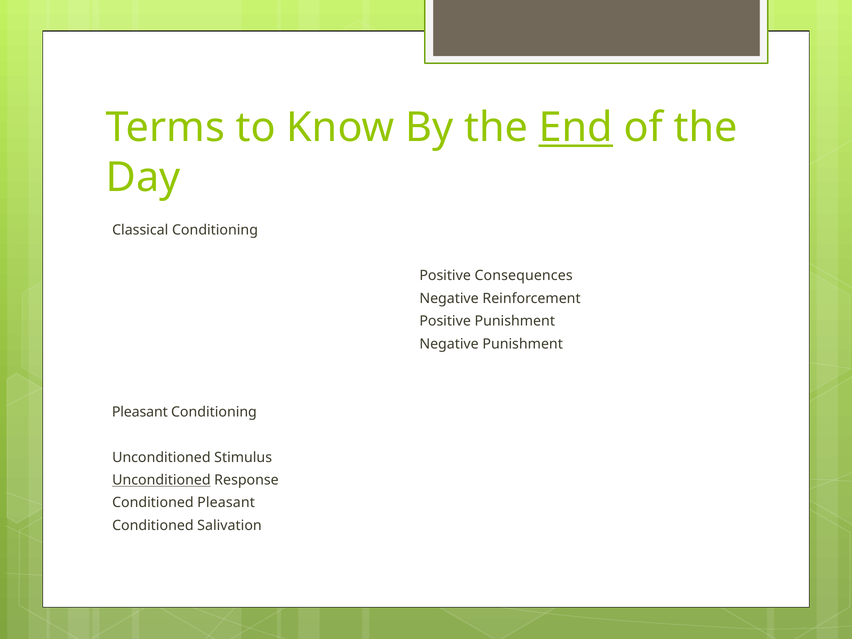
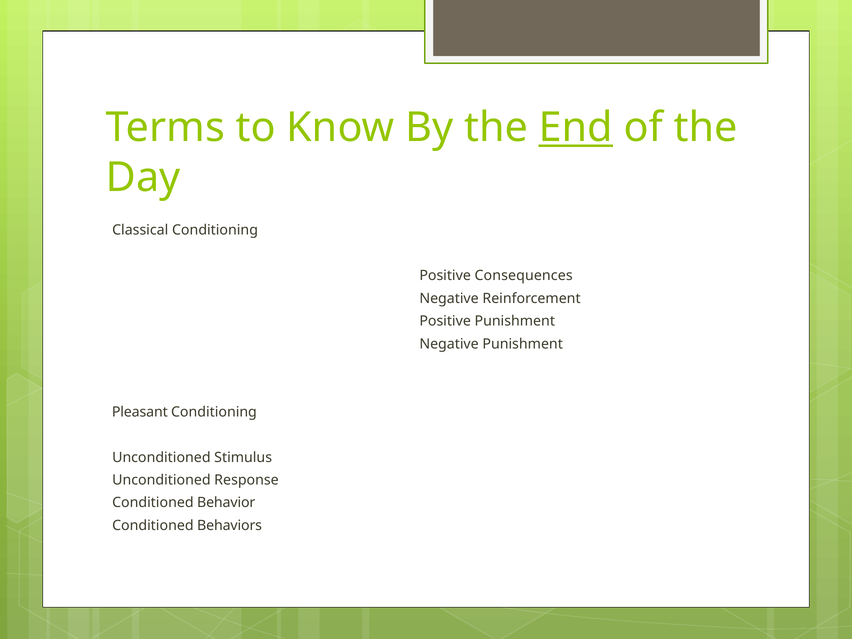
Unconditioned at (161, 480) underline: present -> none
Conditioned Pleasant: Pleasant -> Behavior
Salivation: Salivation -> Behaviors
